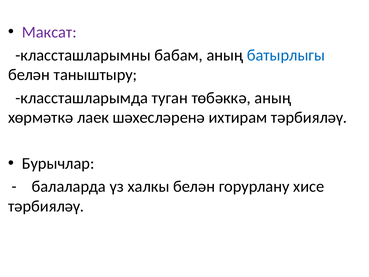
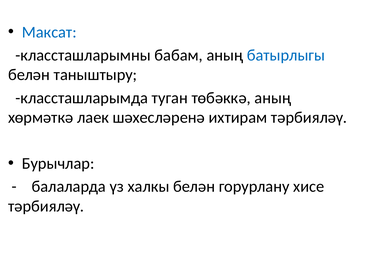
Максат colour: purple -> blue
